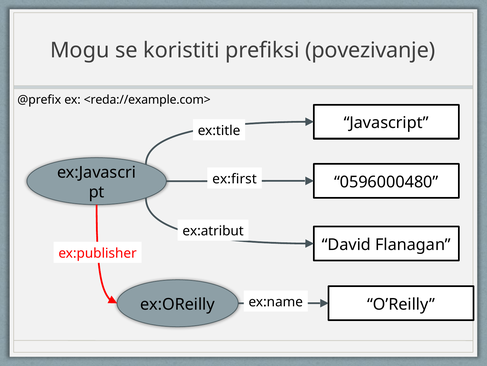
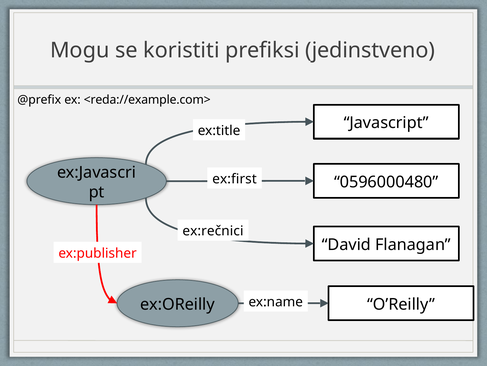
povezivanje: povezivanje -> jedinstveno
ex:atribut: ex:atribut -> ex:rečnici
